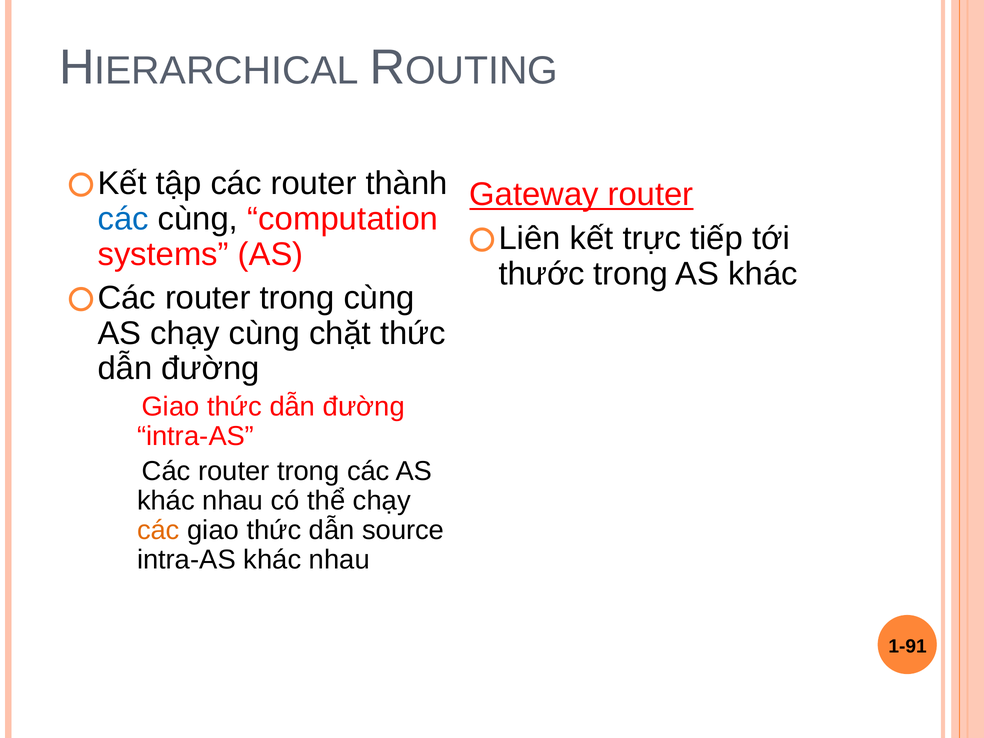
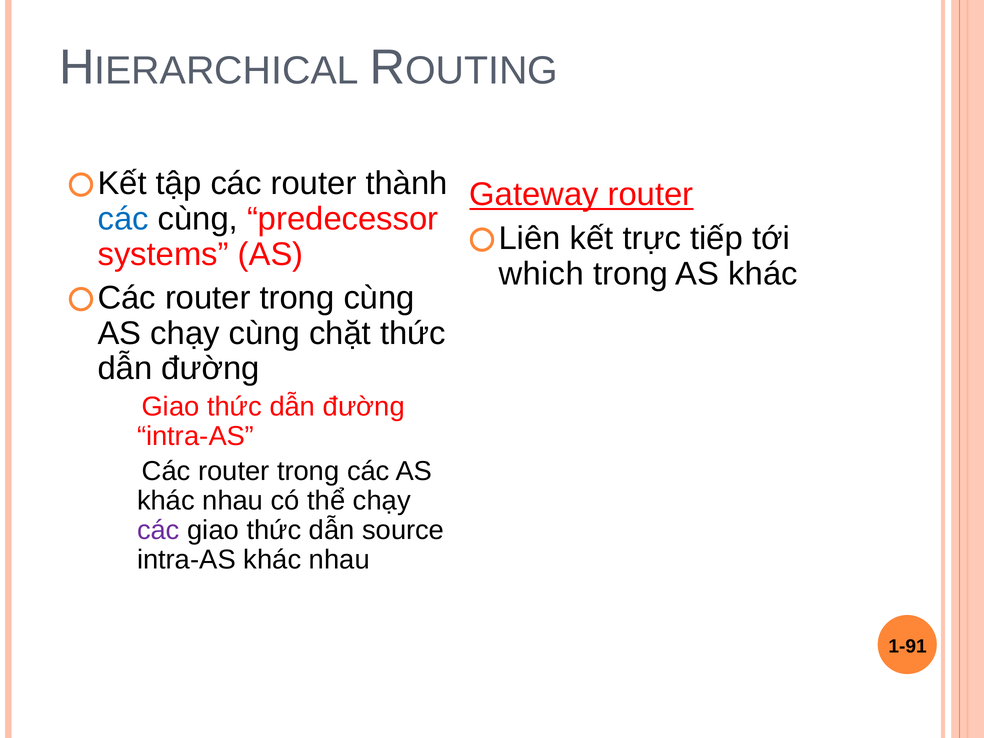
computation: computation -> predecessor
thước: thước -> which
các at (158, 530) colour: orange -> purple
